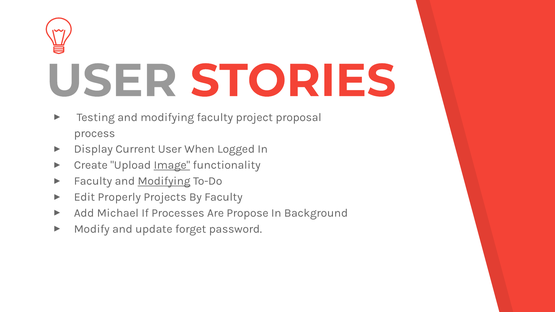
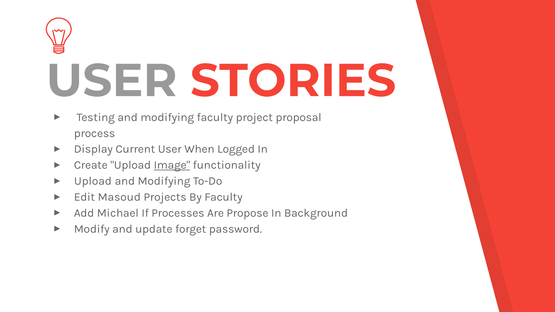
Faculty at (93, 181): Faculty -> Upload
Modifying at (164, 181) underline: present -> none
Properly: Properly -> Masoud
